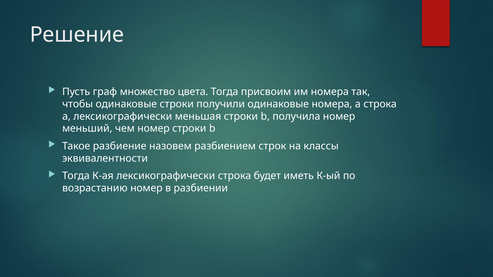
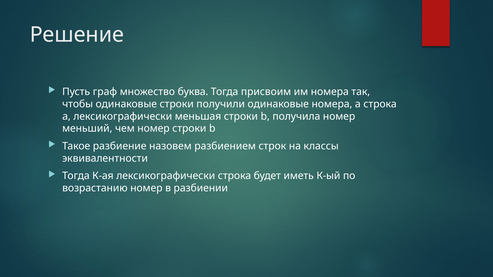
цвета: цвета -> буква
